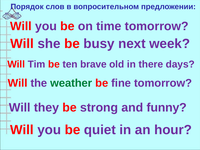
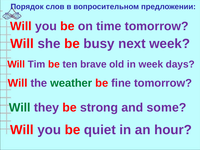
in there: there -> week
Will at (20, 107) colour: purple -> green
funny: funny -> some
